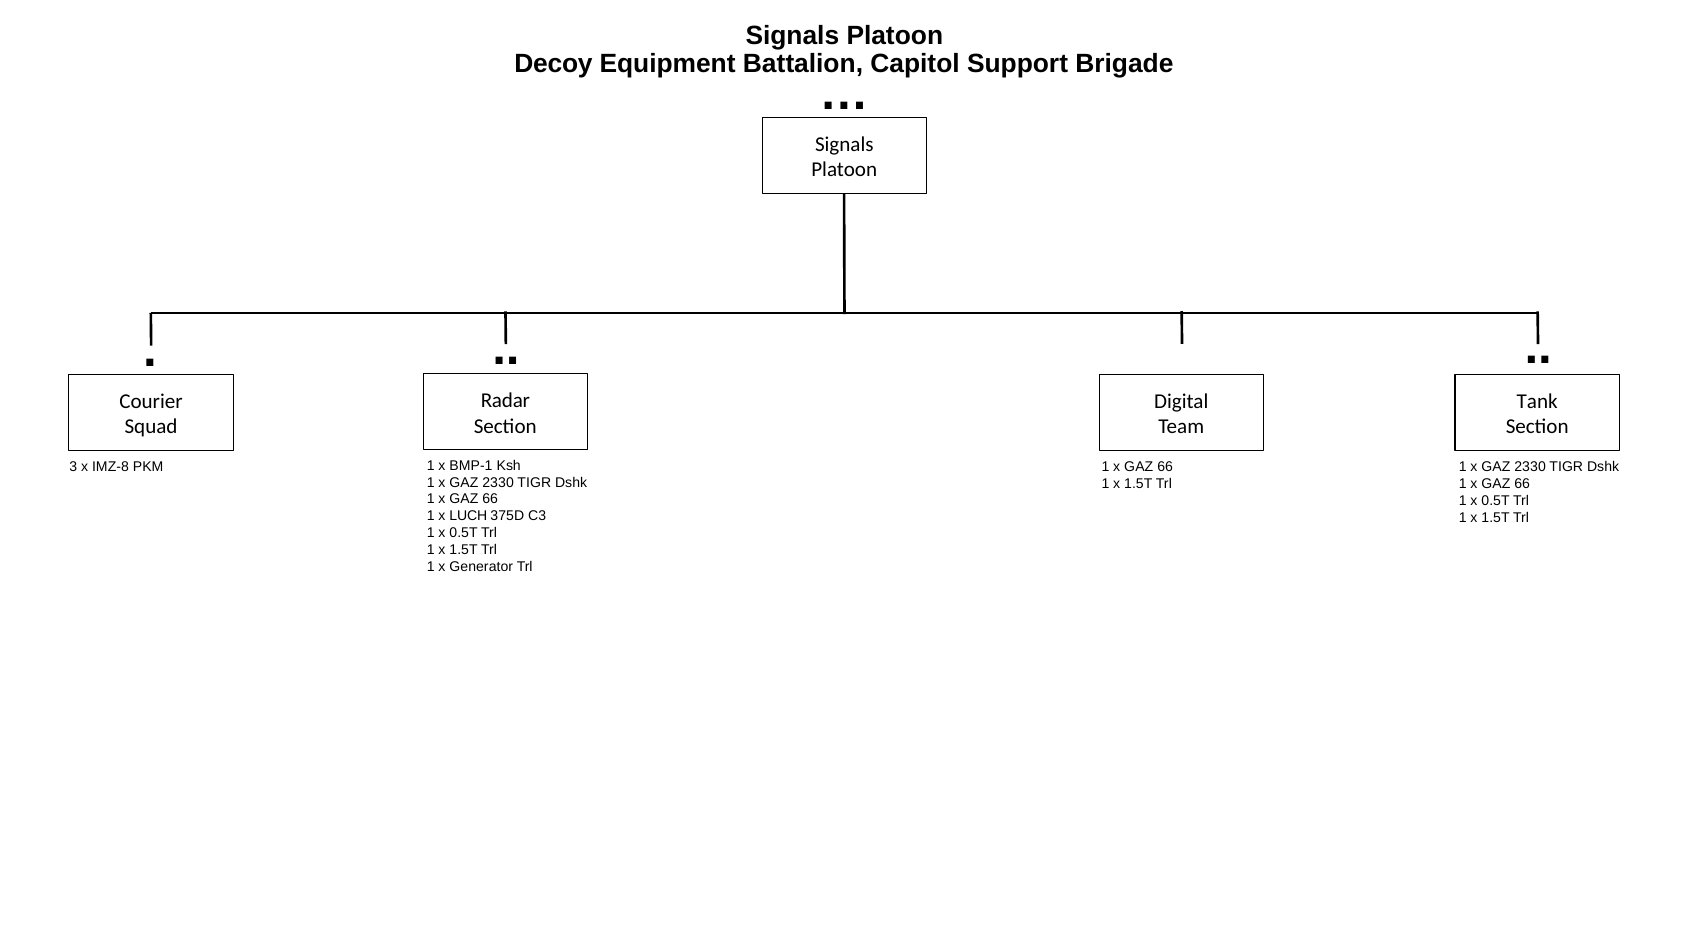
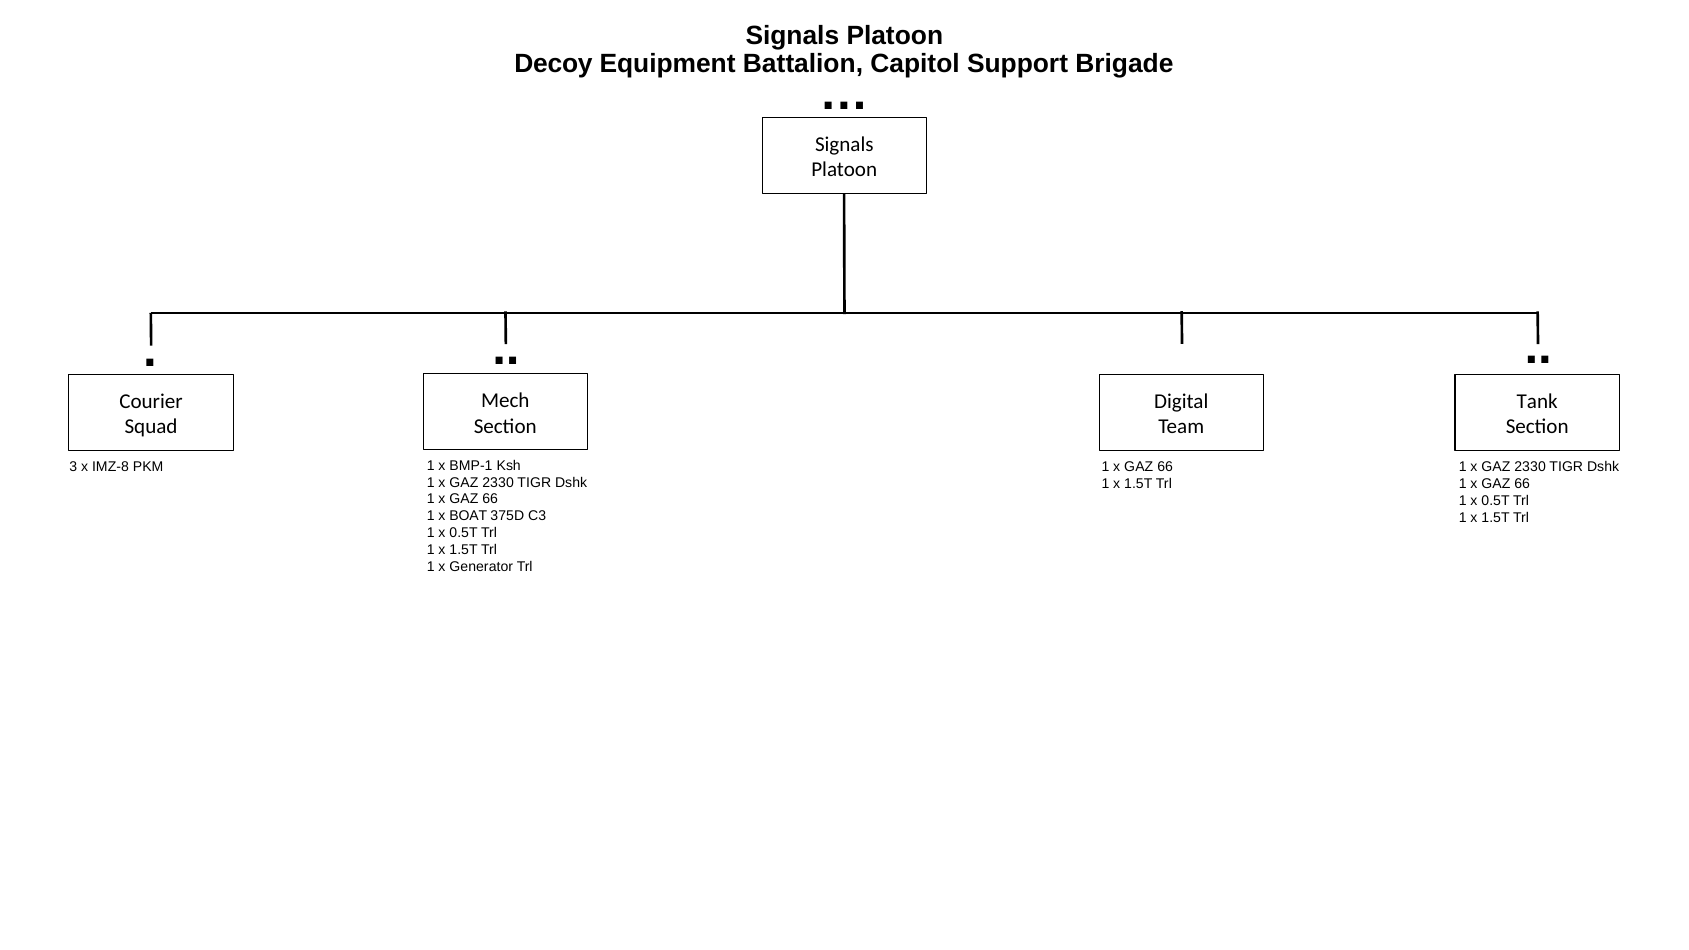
Radar: Radar -> Mech
LUCH: LUCH -> BOAT
